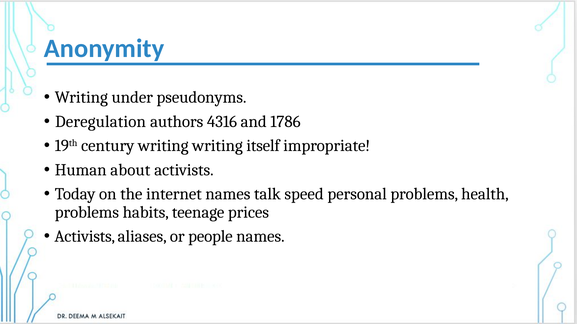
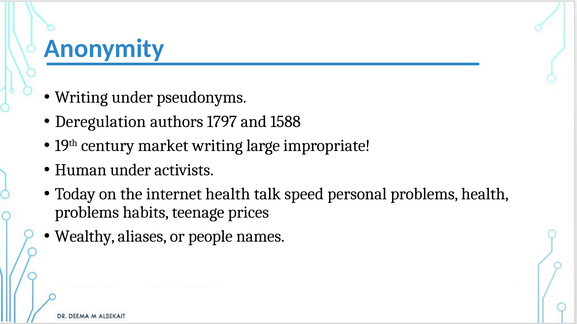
4316: 4316 -> 1797
1786: 1786 -> 1588
century writing: writing -> market
itself: itself -> large
Human about: about -> under
internet names: names -> health
Activists at (85, 237): Activists -> Wealthy
